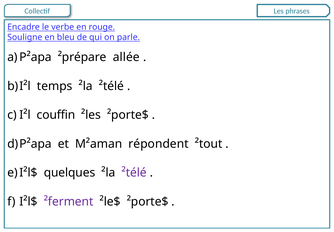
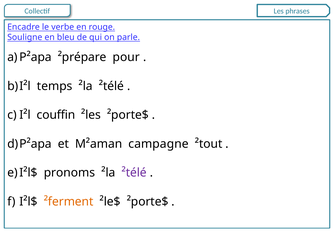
allée: allée -> pour
répondent: répondent -> campagne
quelques: quelques -> pronoms
²ferment colour: purple -> orange
